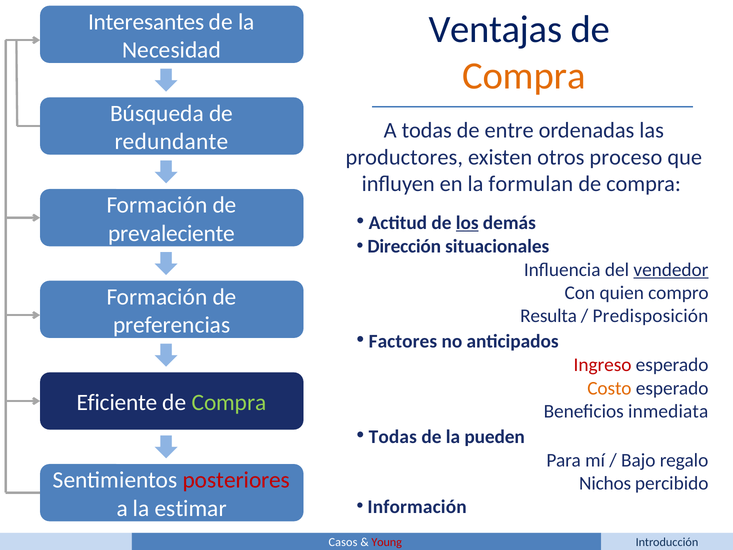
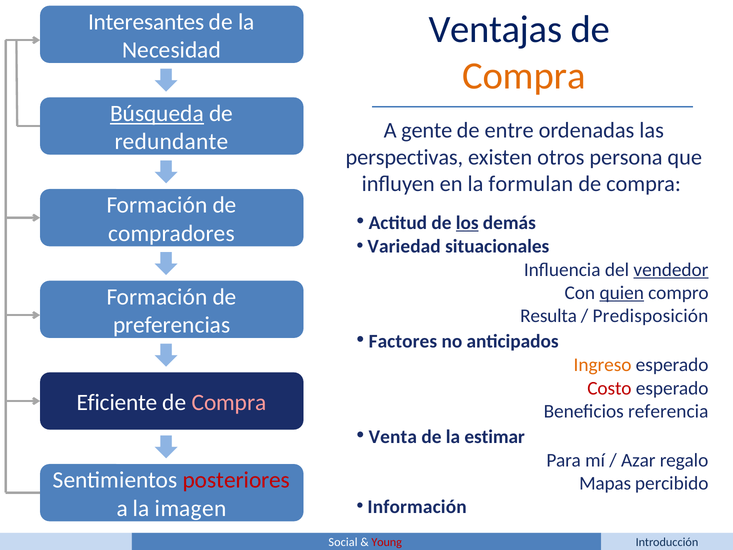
Búsqueda underline: none -> present
A todas: todas -> gente
productores: productores -> perspectivas
proceso: proceso -> persona
prevaleciente: prevaleciente -> compradores
Dirección: Dirección -> Variedad
quien underline: none -> present
Ingreso colour: red -> orange
Costo colour: orange -> red
Compra at (229, 402) colour: light green -> pink
inmediata: inmediata -> referencia
Todas at (393, 436): Todas -> Venta
pueden: pueden -> estimar
Bajo: Bajo -> Azar
Nichos: Nichos -> Mapas
estimar: estimar -> imagen
Casos: Casos -> Social
